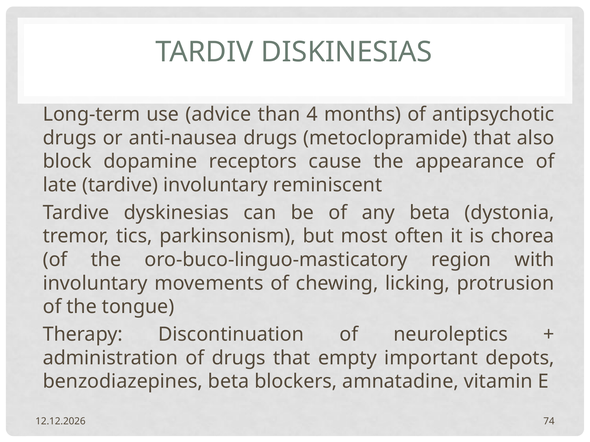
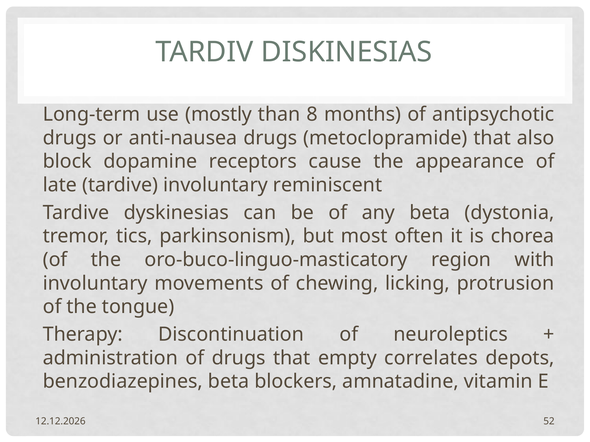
advice: advice -> mostly
4: 4 -> 8
important: important -> correlates
74: 74 -> 52
